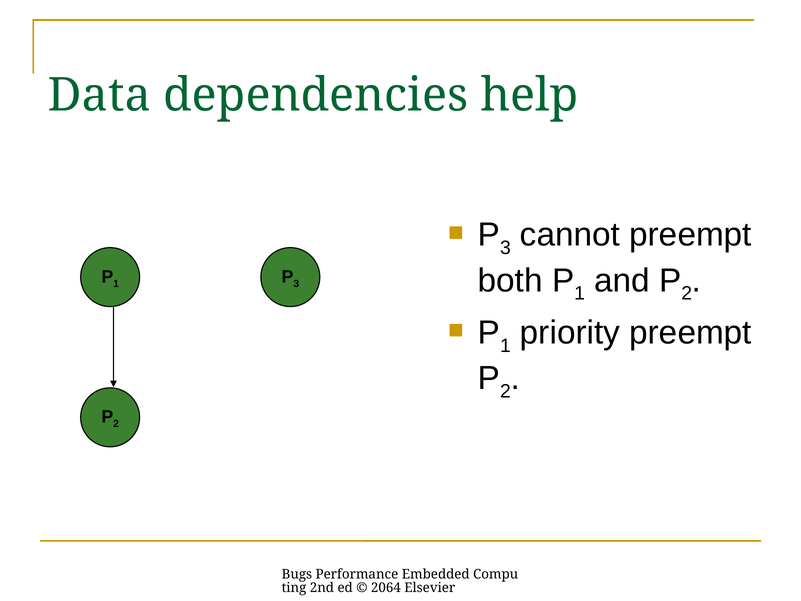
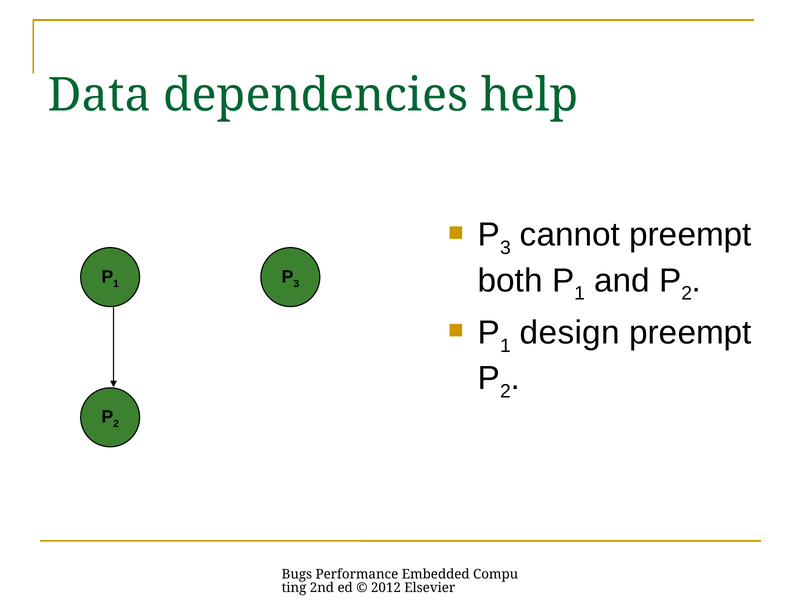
priority: priority -> design
2064: 2064 -> 2012
